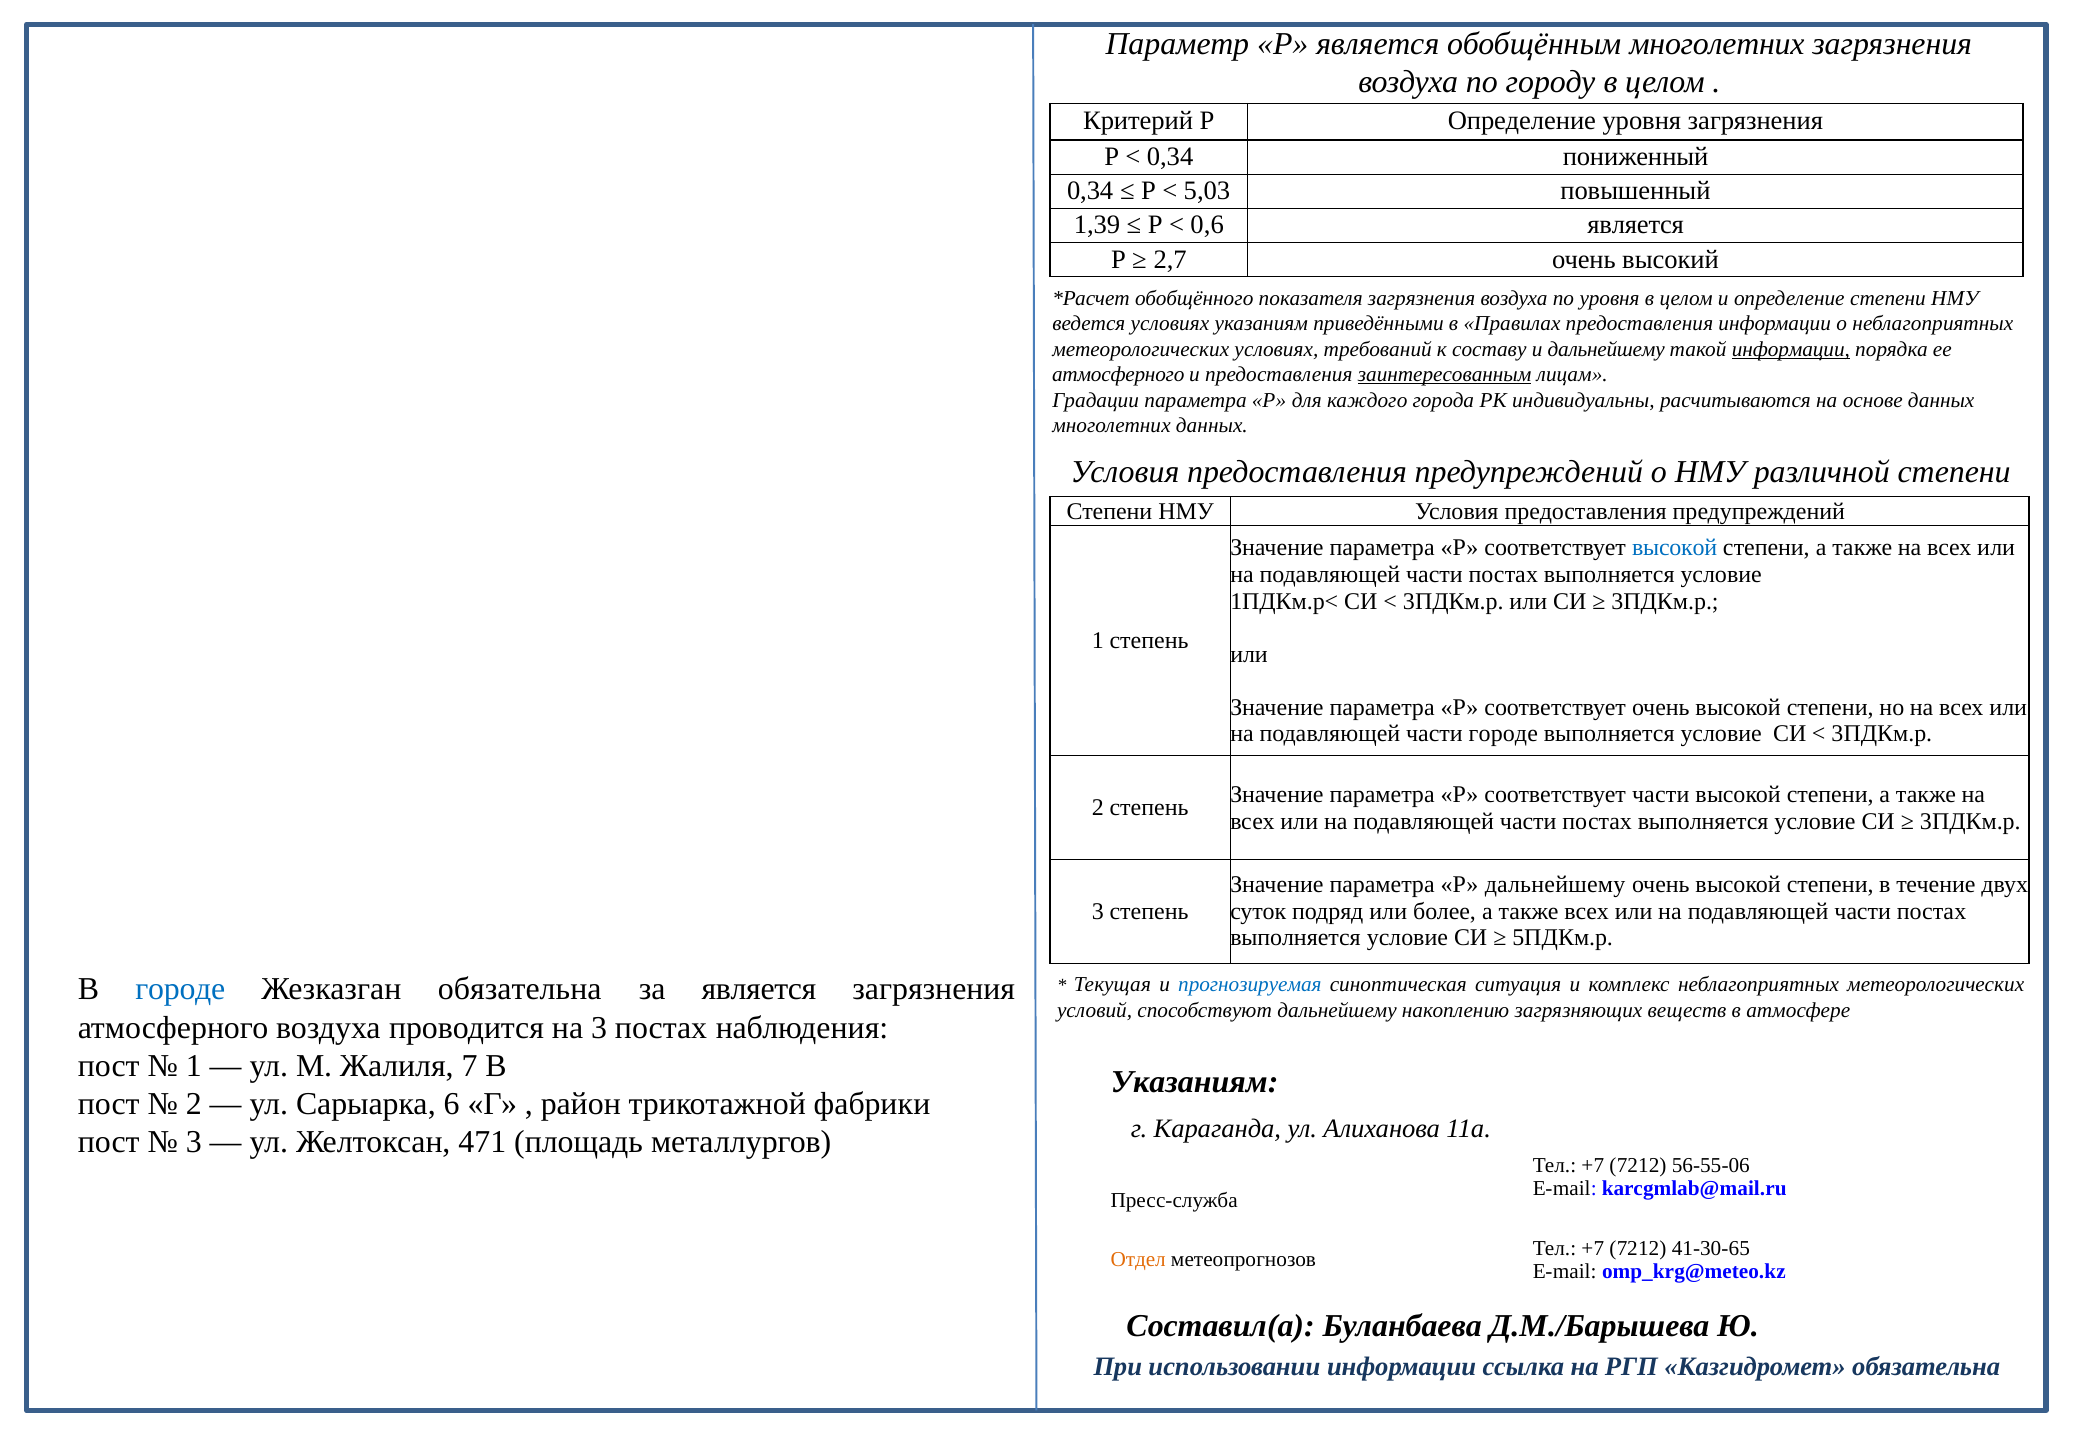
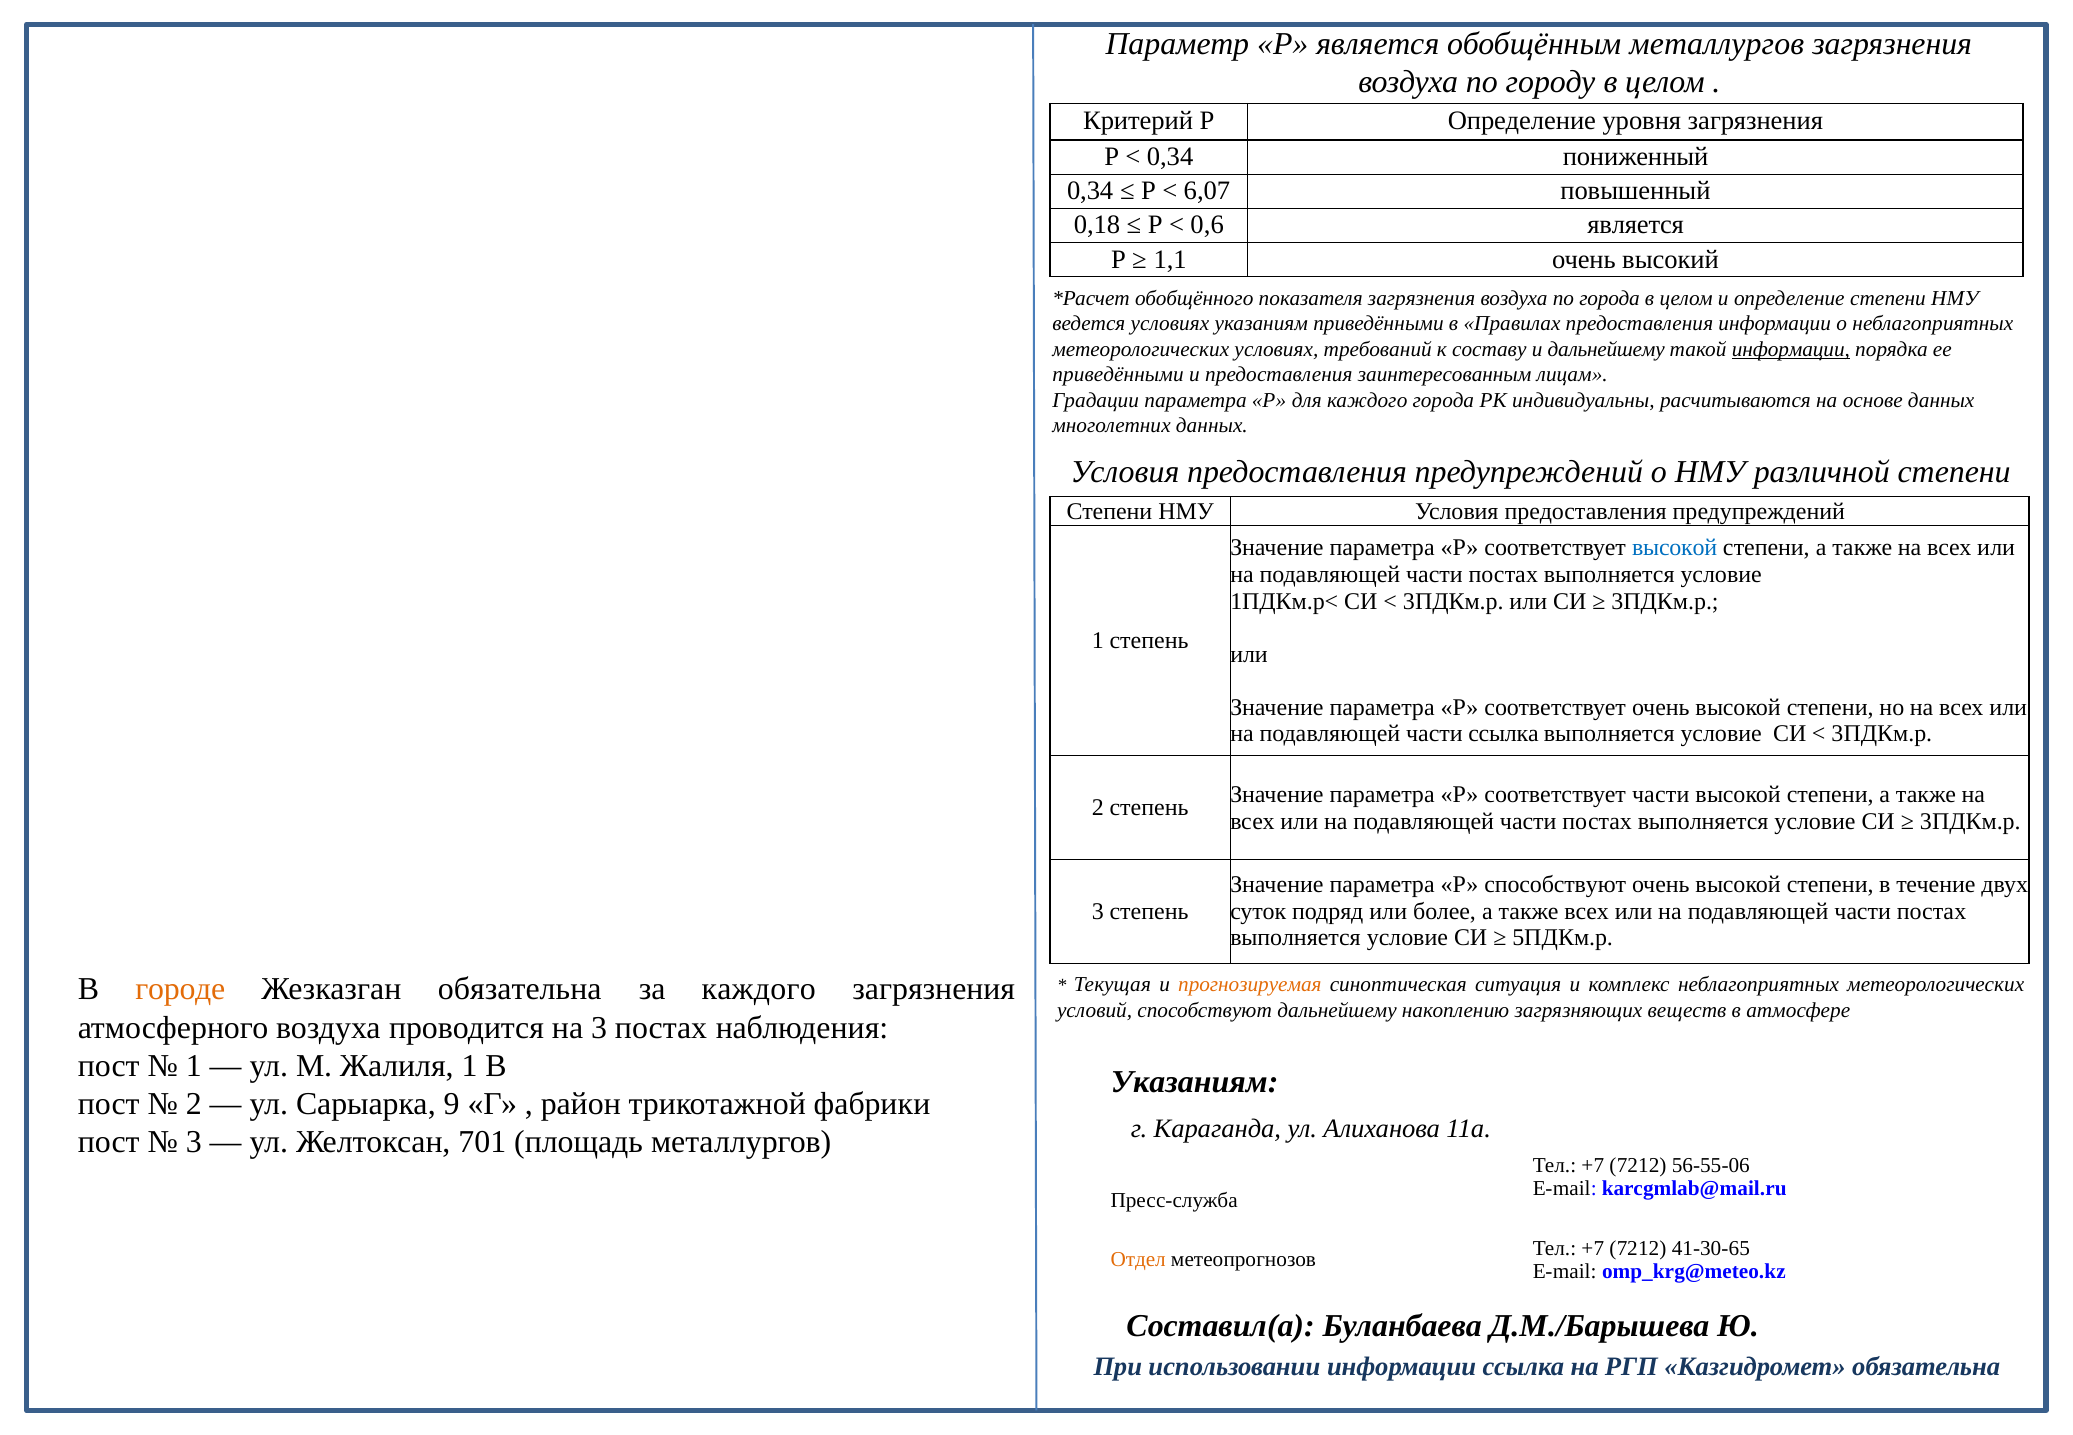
обобщённым многолетних: многолетних -> металлургов
5,03: 5,03 -> 6,07
1,39: 1,39 -> 0,18
2,7: 2,7 -> 1,1
по уровня: уровня -> города
атмосферного at (1118, 375): атмосферного -> приведёнными
заинтересованным underline: present -> none
части городе: городе -> ссылка
Р дальнейшему: дальнейшему -> способствуют
городе at (180, 989) colour: blue -> orange
за является: является -> каждого
прогнозируемая colour: blue -> orange
Жалиля 7: 7 -> 1
6: 6 -> 9
471: 471 -> 701
